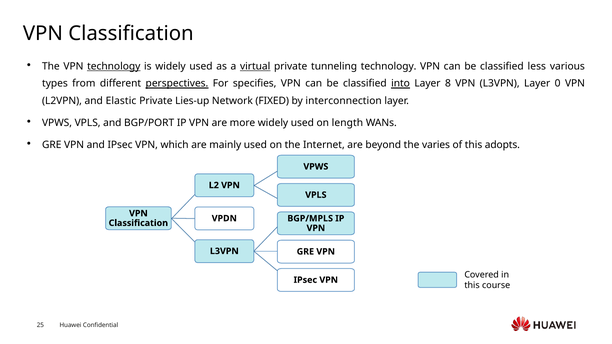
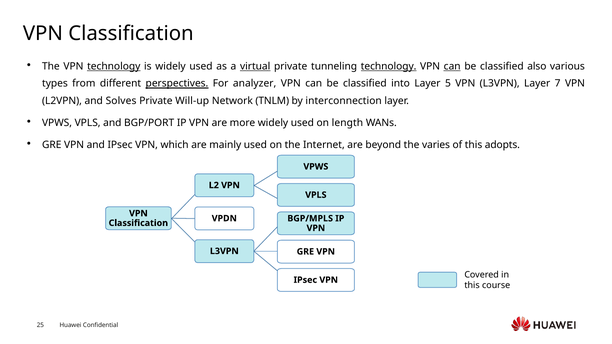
technology at (389, 67) underline: none -> present
can at (452, 67) underline: none -> present
less: less -> also
specifies: specifies -> analyzer
into underline: present -> none
8: 8 -> 5
0: 0 -> 7
Elastic: Elastic -> Solves
Lies-up: Lies-up -> Will-up
FIXED: FIXED -> TNLM
